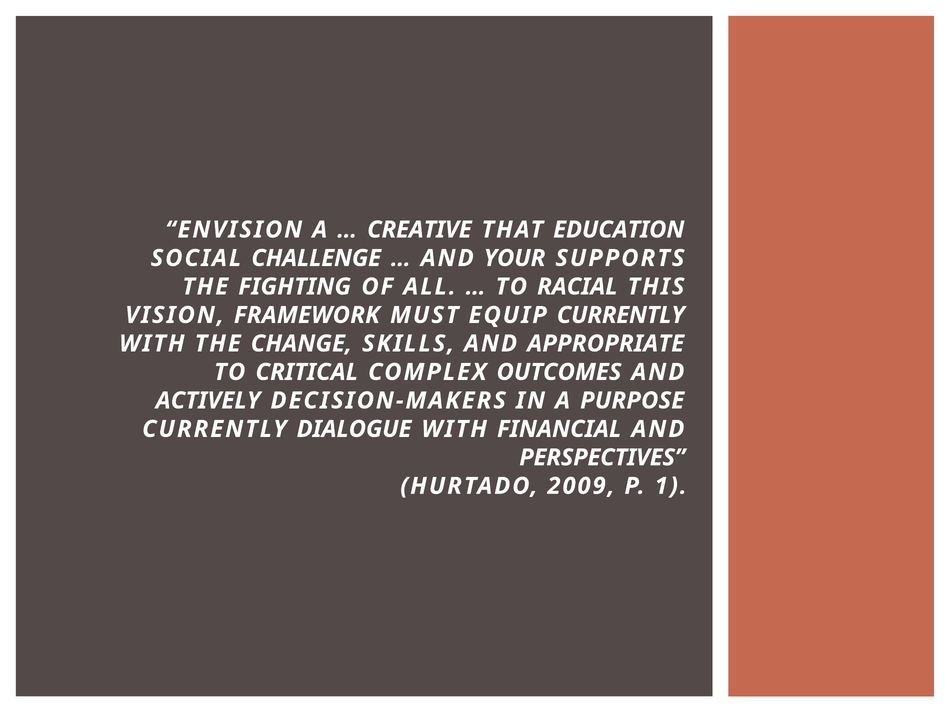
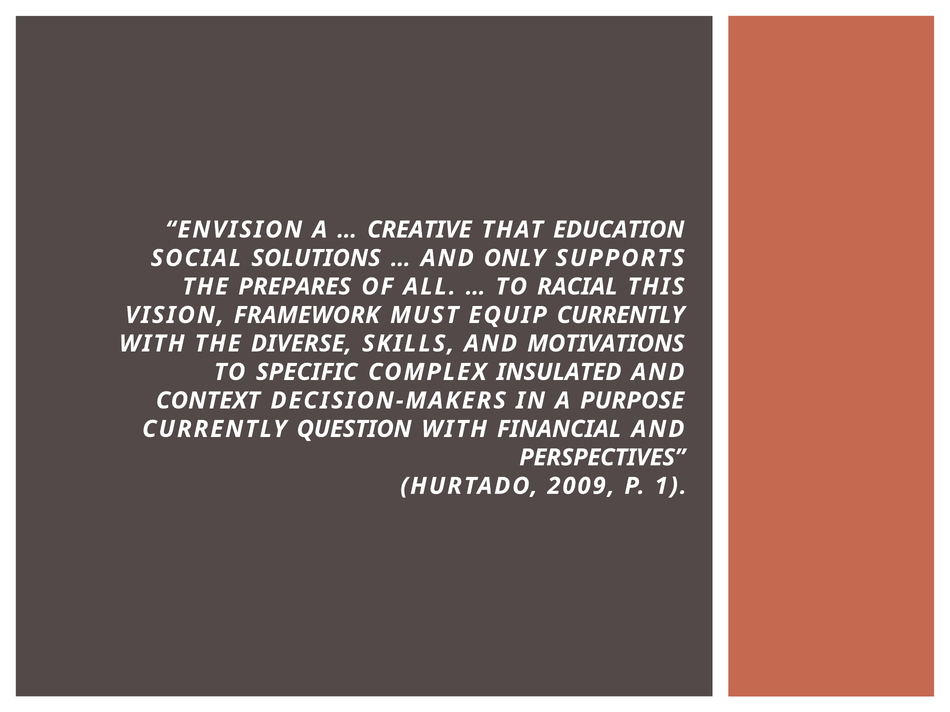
CHALLENGE: CHALLENGE -> SOLUTIONS
YOUR: YOUR -> ONLY
FIGHTING: FIGHTING -> PREPARES
CHANGE: CHANGE -> DIVERSE
APPROPRIATE: APPROPRIATE -> MOTIVATIONS
CRITICAL: CRITICAL -> SPECIFIC
OUTCOMES: OUTCOMES -> INSULATED
ACTIVELY: ACTIVELY -> CONTEXT
DIALOGUE: DIALOGUE -> QUESTION
